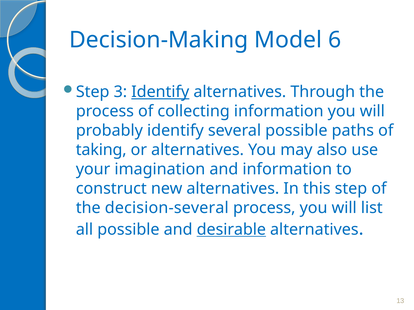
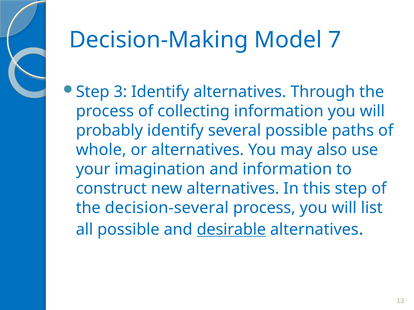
6: 6 -> 7
Identify at (160, 92) underline: present -> none
taking: taking -> whole
